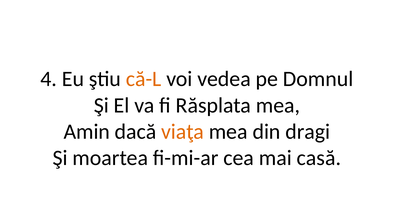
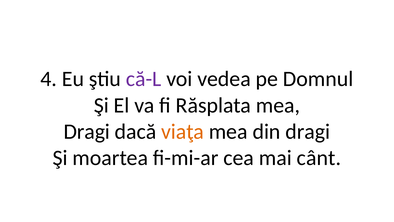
că-L colour: orange -> purple
Amin at (87, 131): Amin -> Dragi
casă: casă -> cânt
